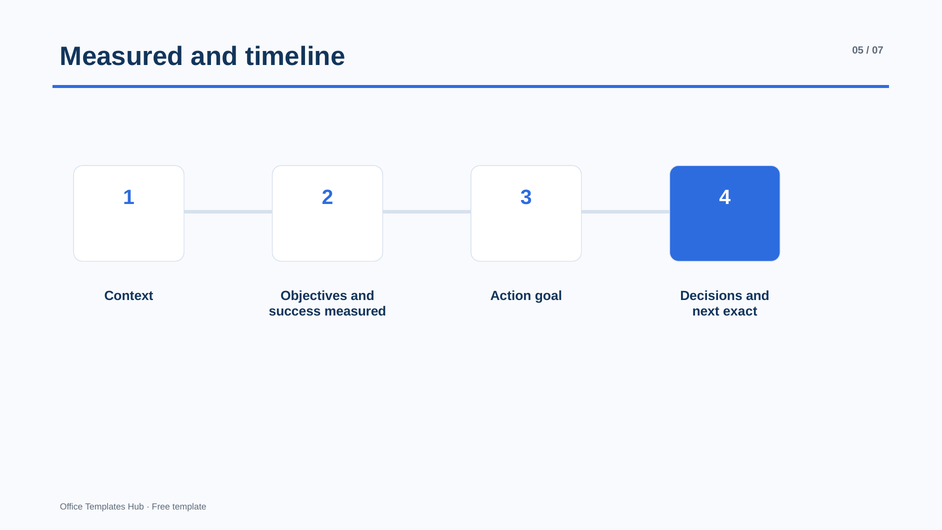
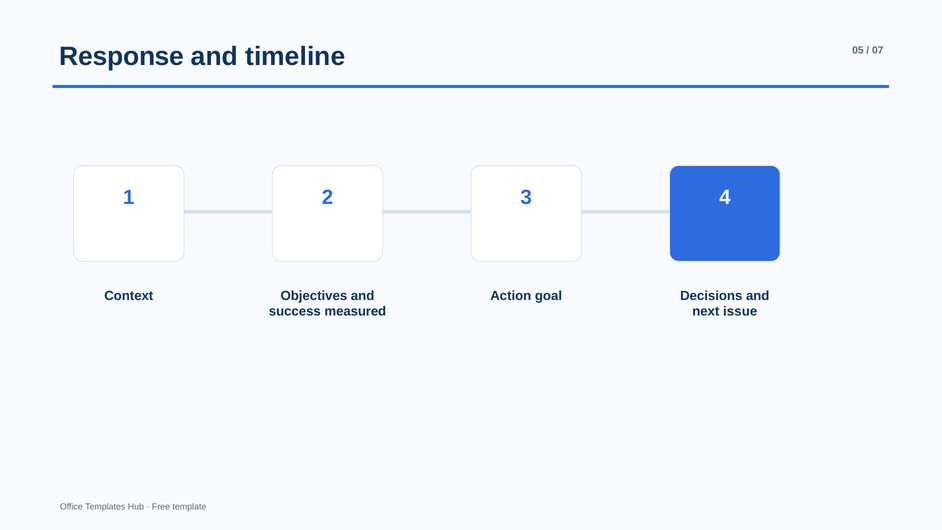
Measured at (122, 57): Measured -> Response
exact: exact -> issue
